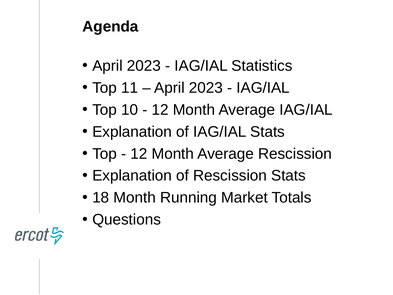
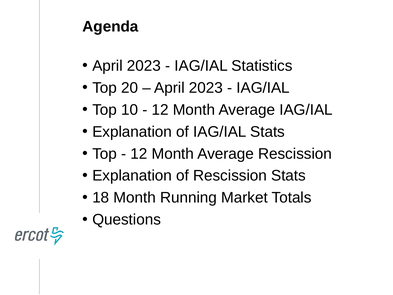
11: 11 -> 20
